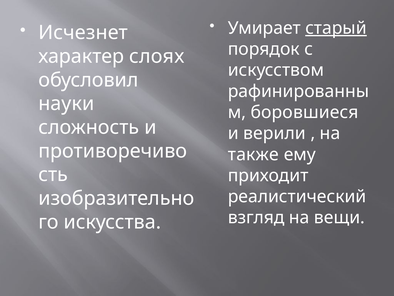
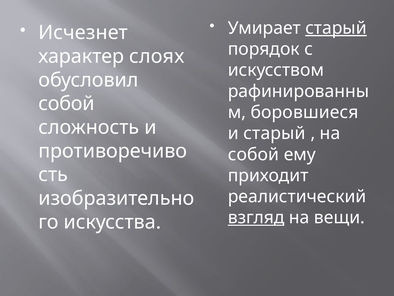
науки at (66, 103): науки -> собой
и верили: верили -> старый
также at (253, 154): также -> собой
взгляд underline: none -> present
